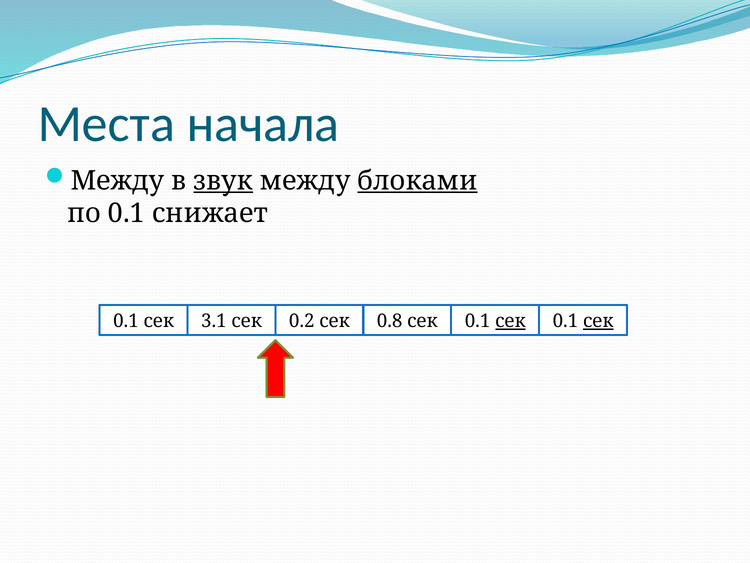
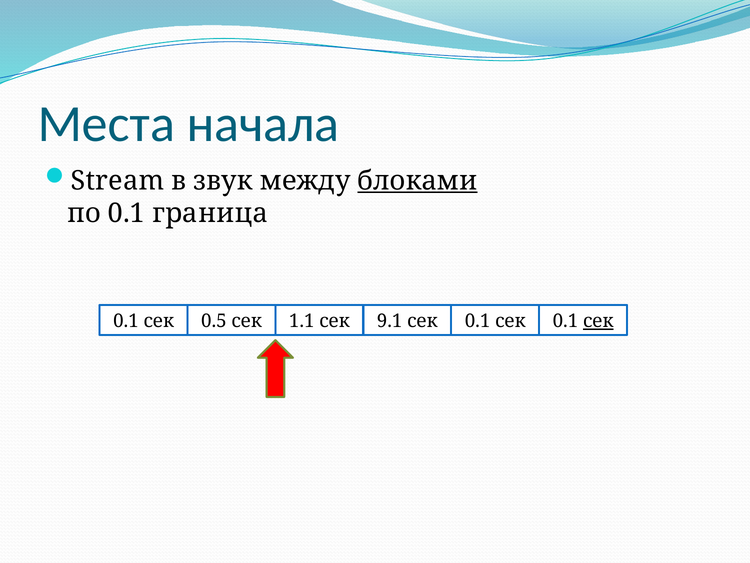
Между at (118, 181): Между -> Stream
звук underline: present -> none
снижает: снижает -> граница
3.1: 3.1 -> 0.5
0.2: 0.2 -> 1.1
0.8: 0.8 -> 9.1
сек at (510, 321) underline: present -> none
